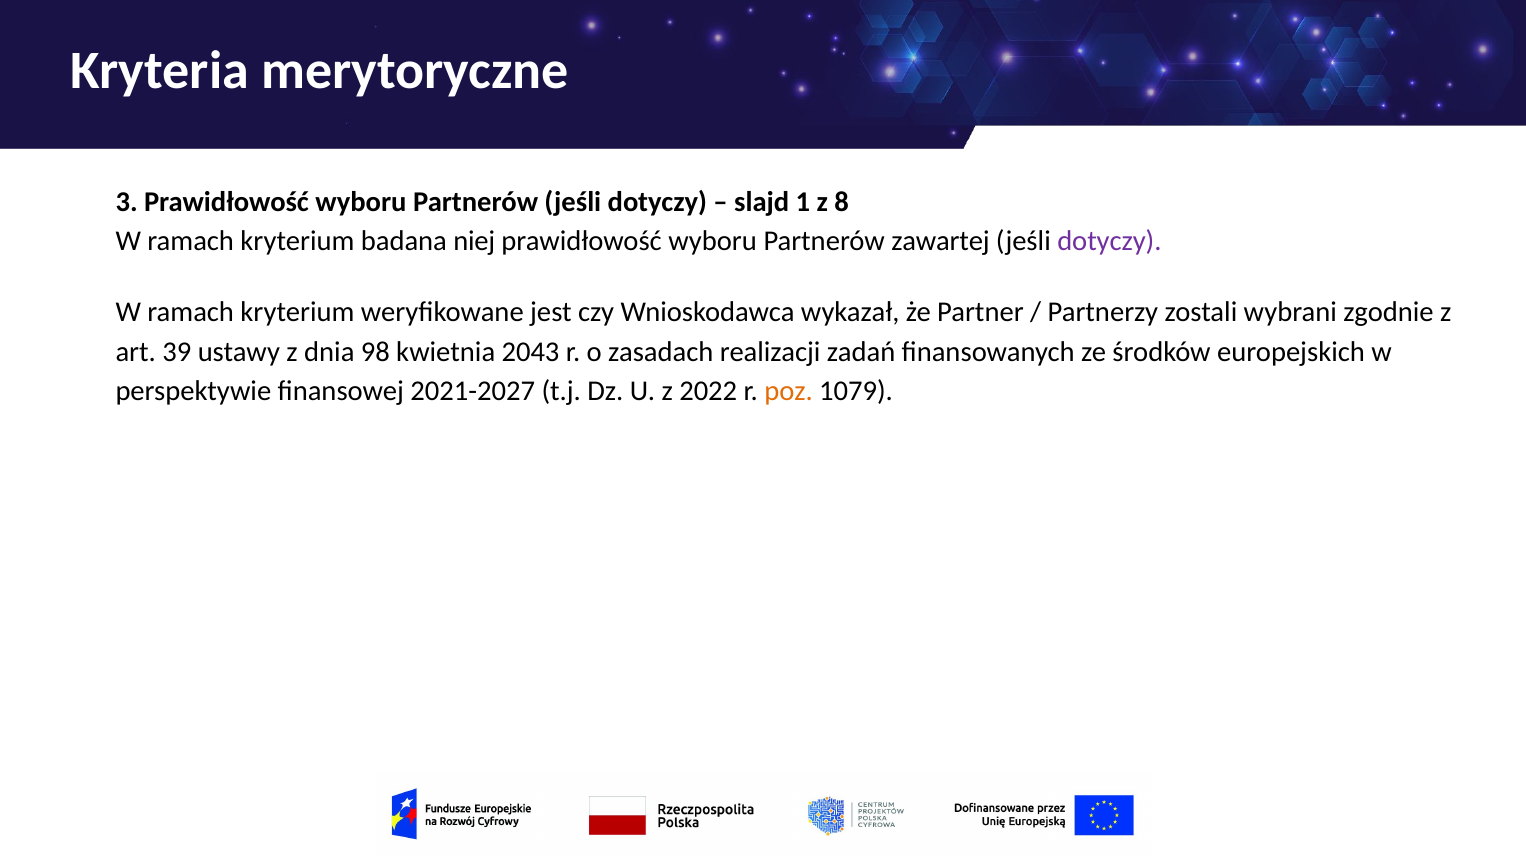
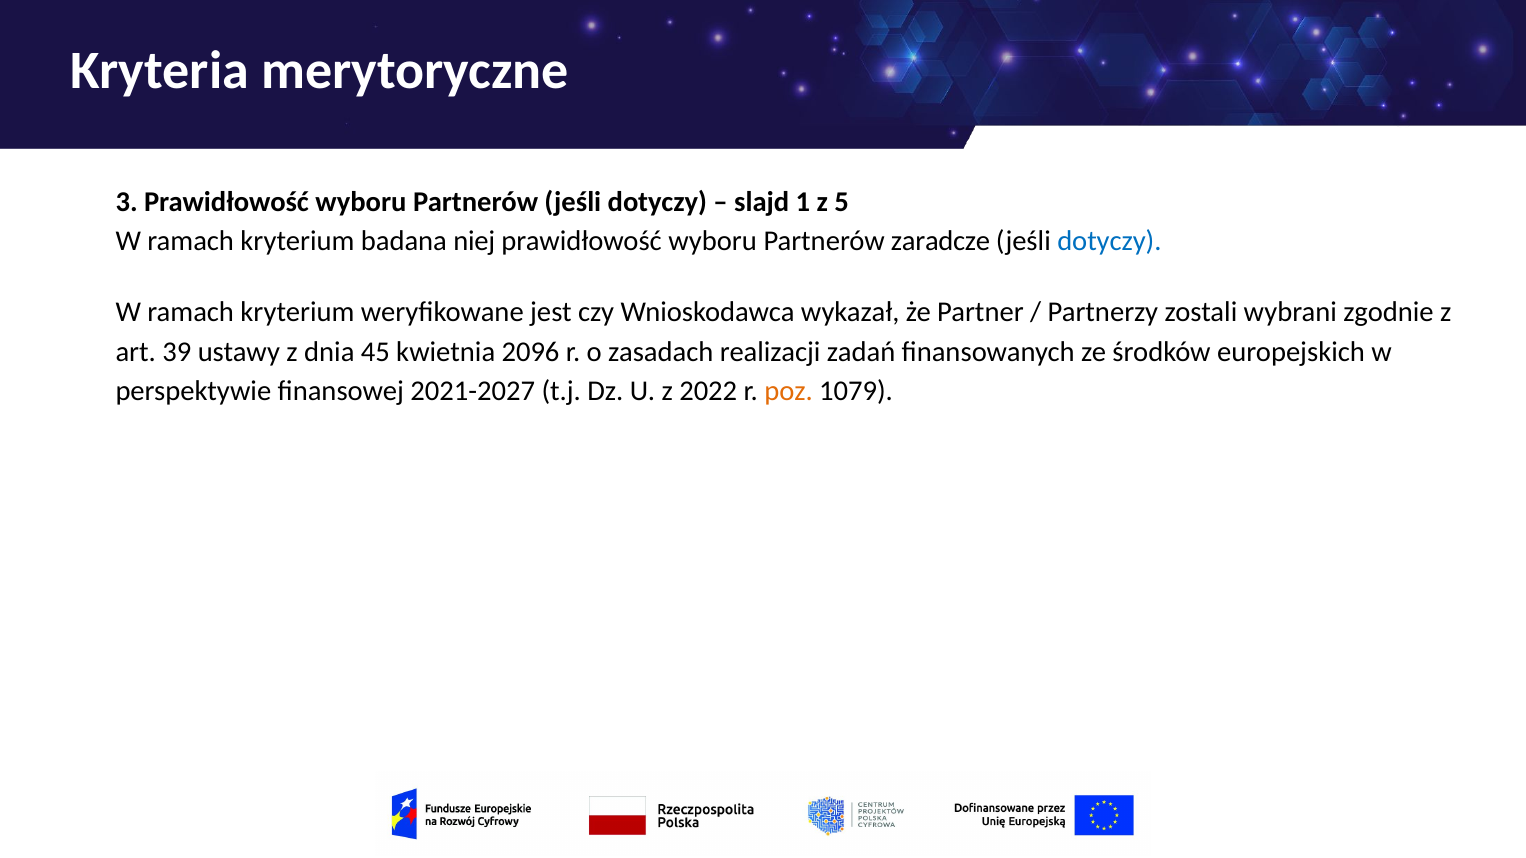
8: 8 -> 5
zawartej: zawartej -> zaradcze
dotyczy at (1109, 241) colour: purple -> blue
98: 98 -> 45
2043: 2043 -> 2096
